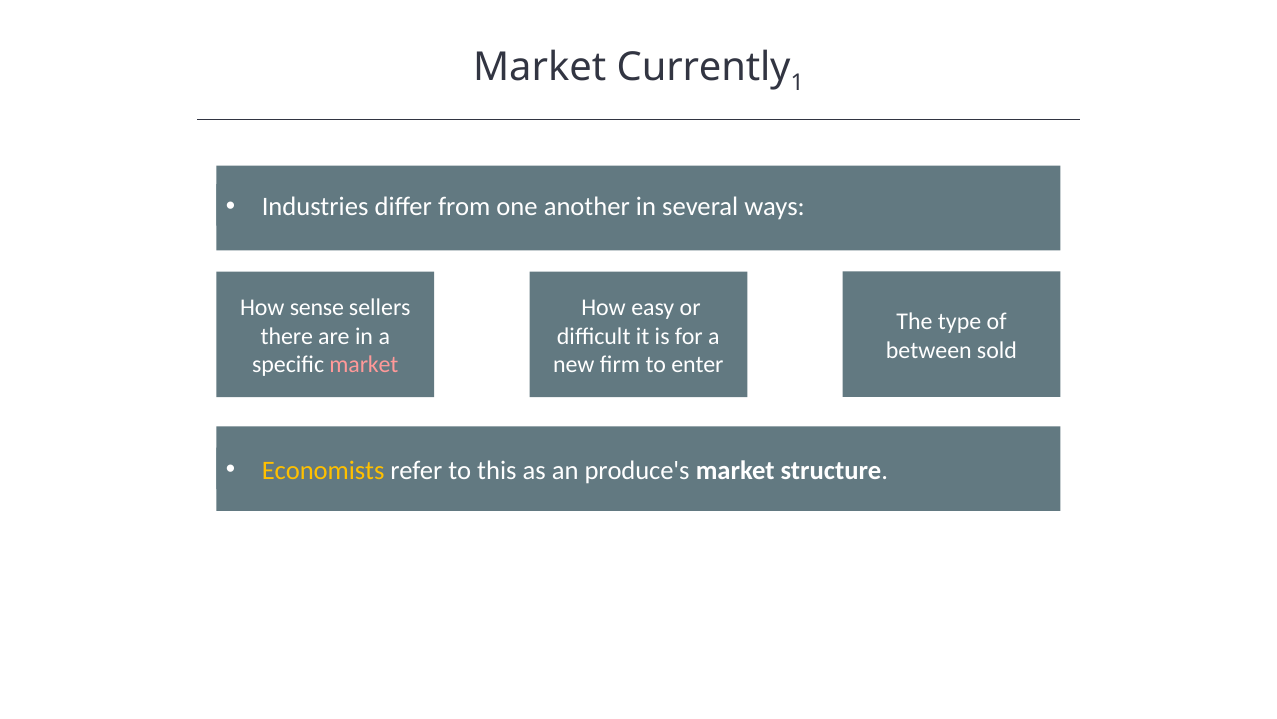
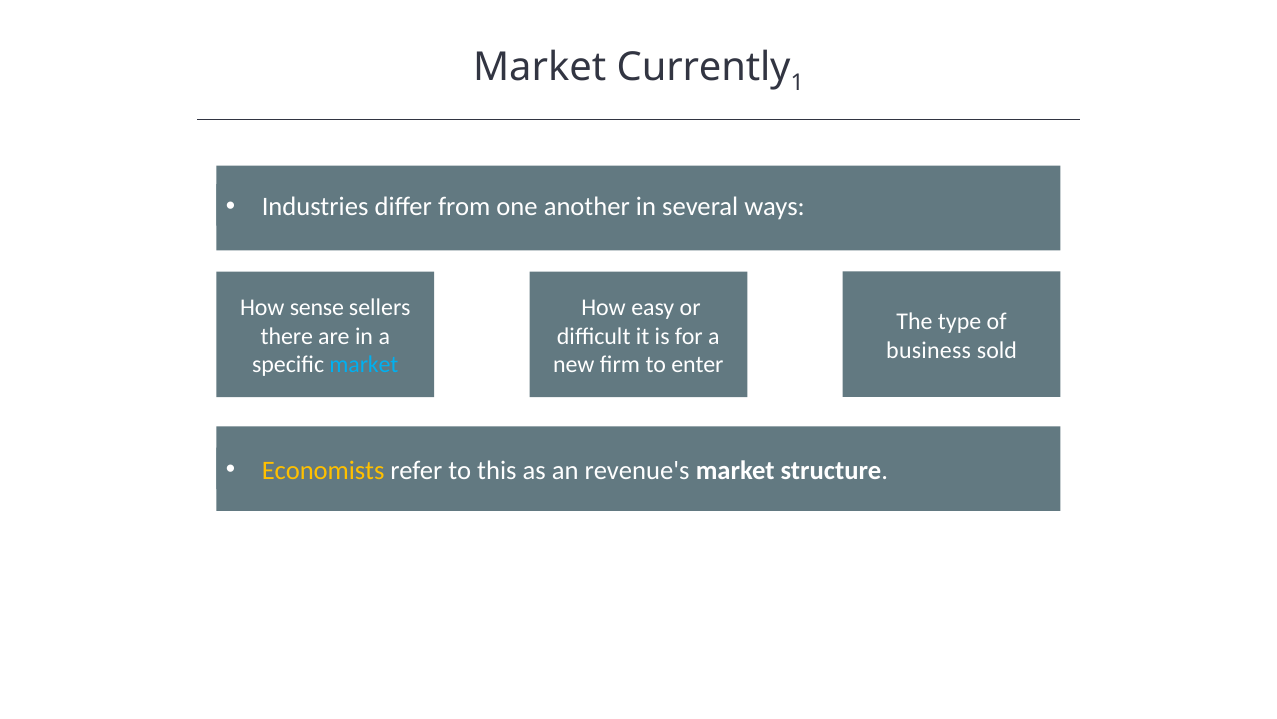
between: between -> business
market at (364, 365) colour: pink -> light blue
produce's: produce's -> revenue's
